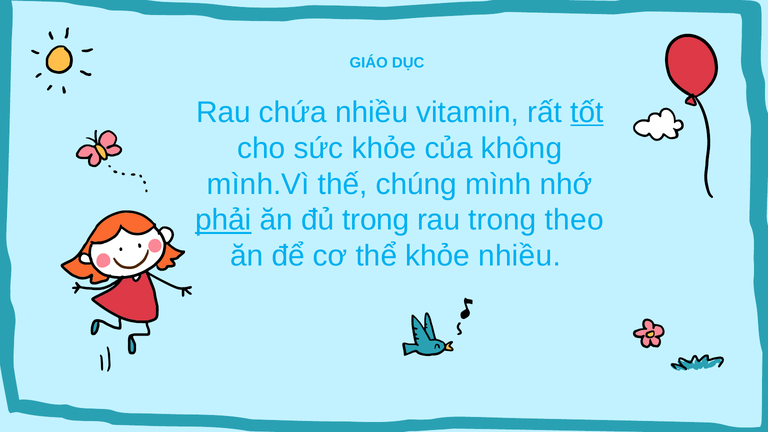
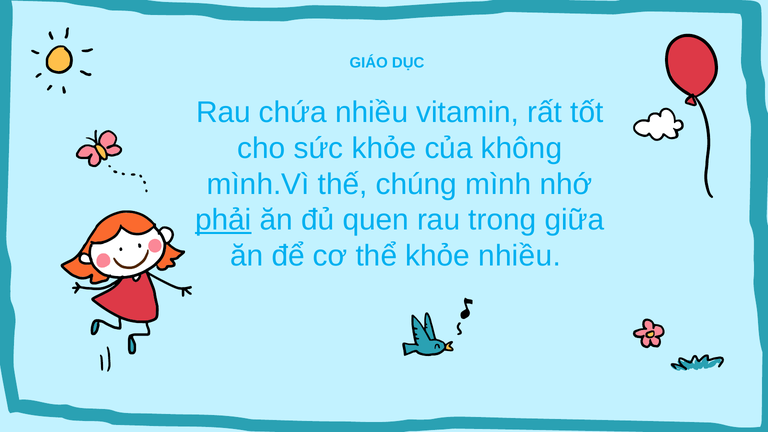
tốt underline: present -> none
đủ trong: trong -> quen
theo: theo -> giữa
